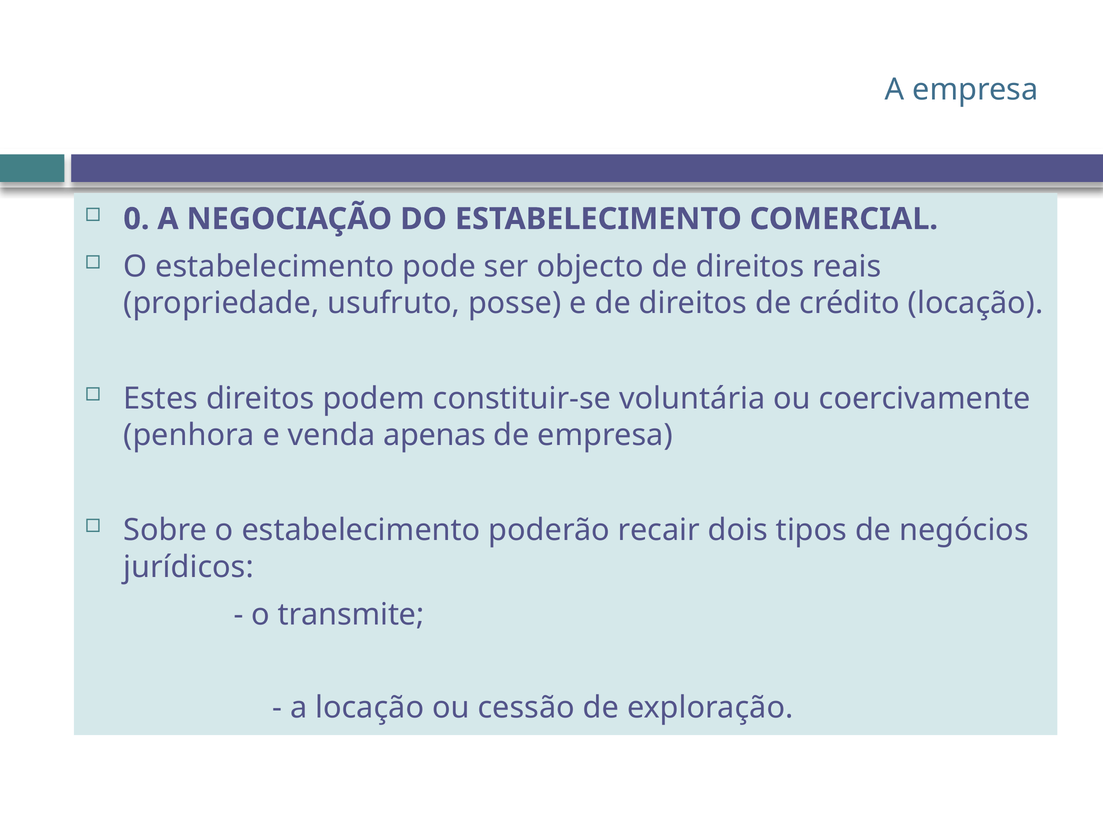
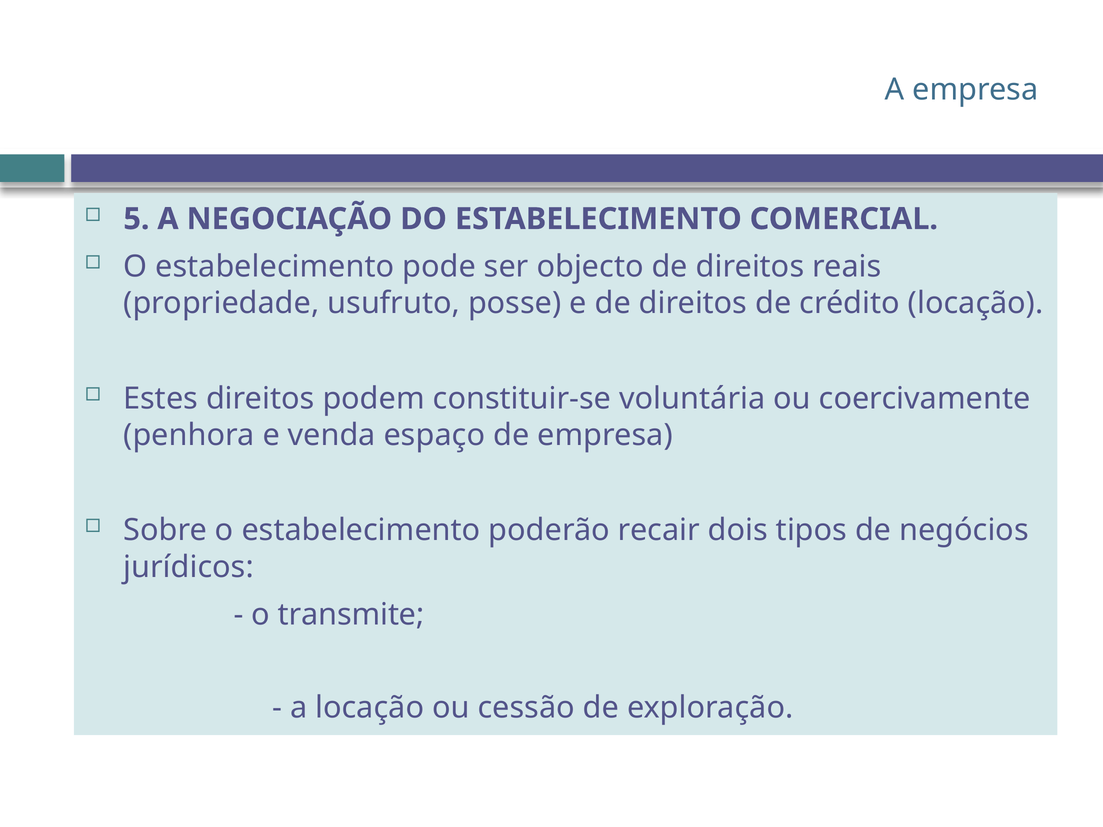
0: 0 -> 5
apenas: apenas -> espaço
